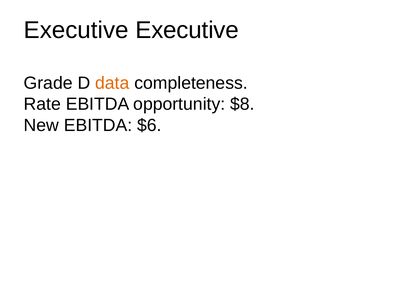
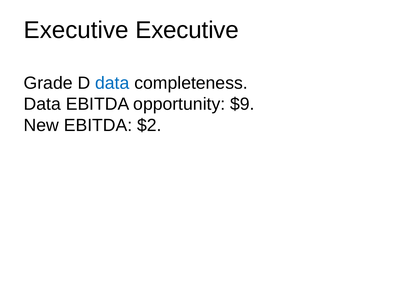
data at (112, 83) colour: orange -> blue
Rate at (42, 104): Rate -> Data
$8: $8 -> $9
$6: $6 -> $2
